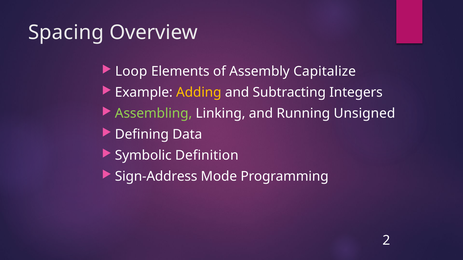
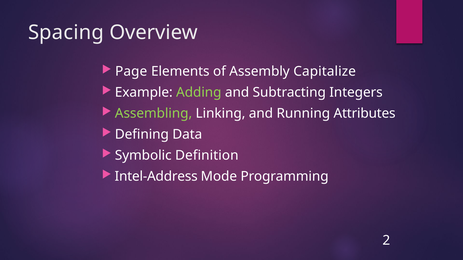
Loop: Loop -> Page
Adding colour: yellow -> light green
Unsigned: Unsigned -> Attributes
Sign-Address: Sign-Address -> Intel-Address
